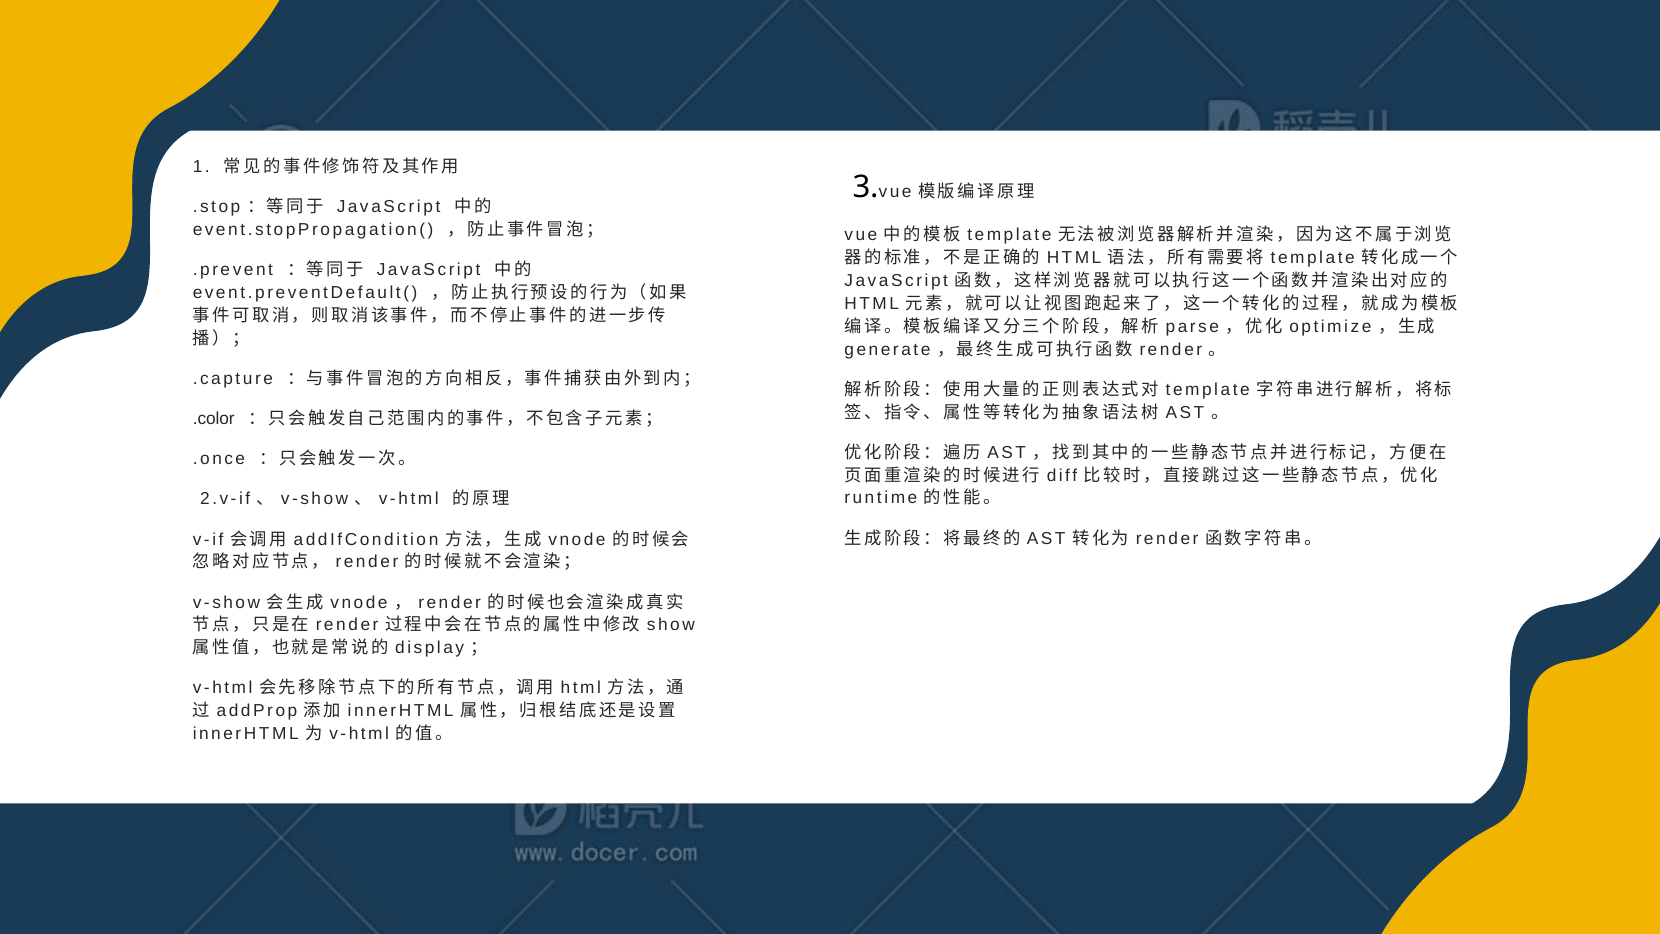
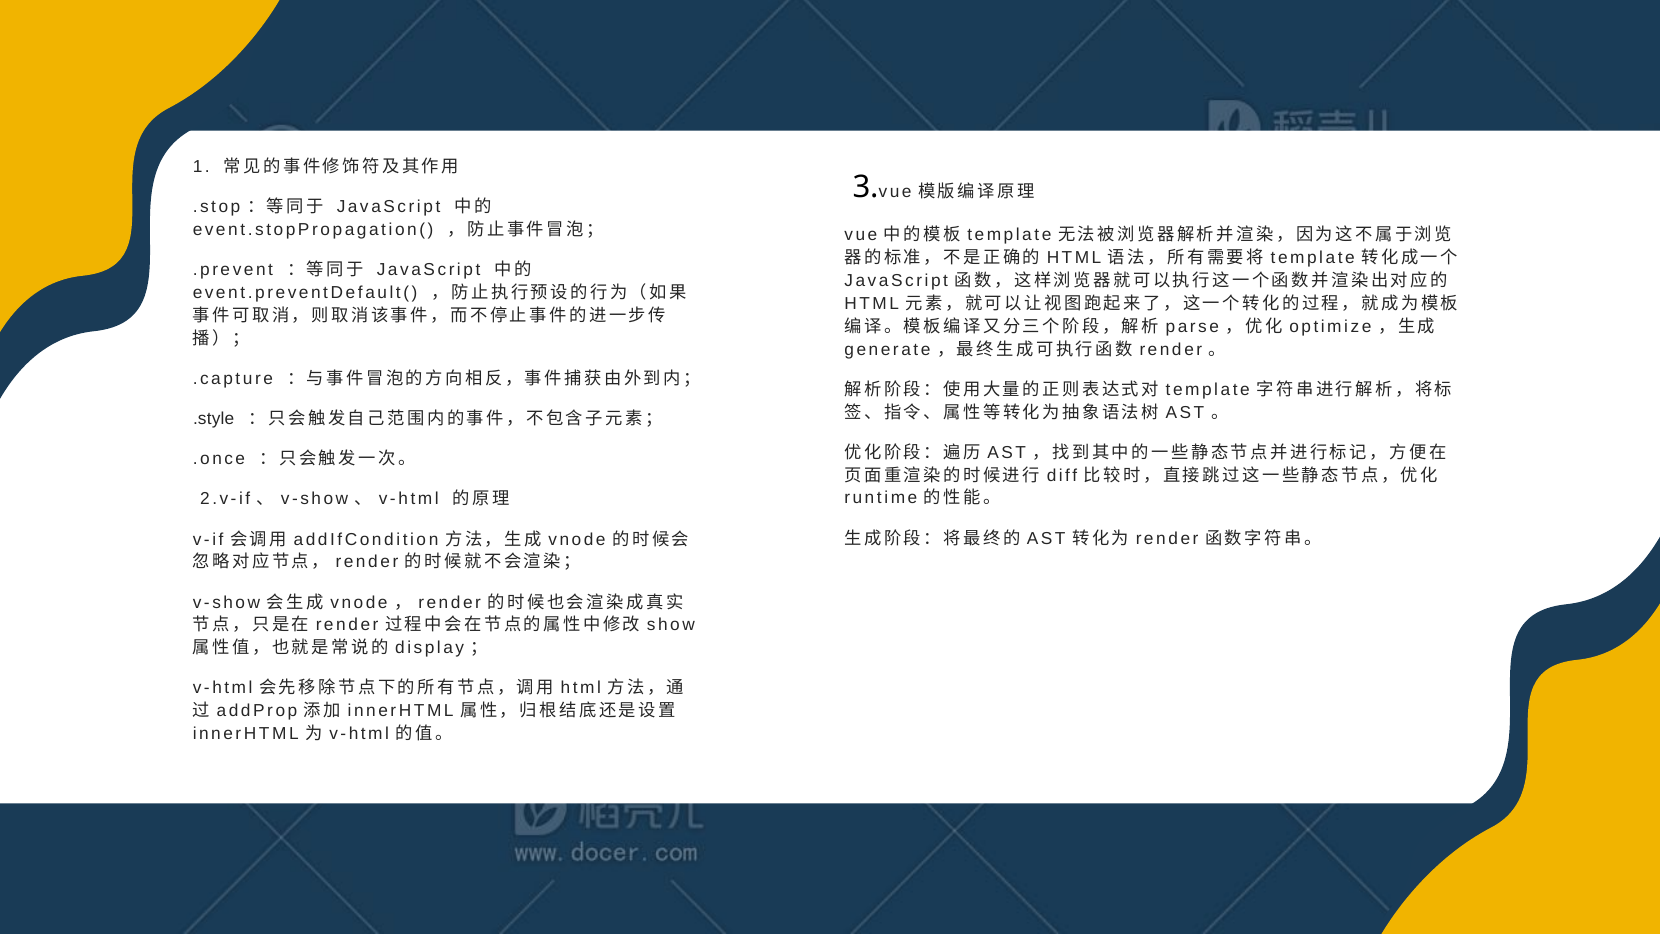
.color: .color -> .style
